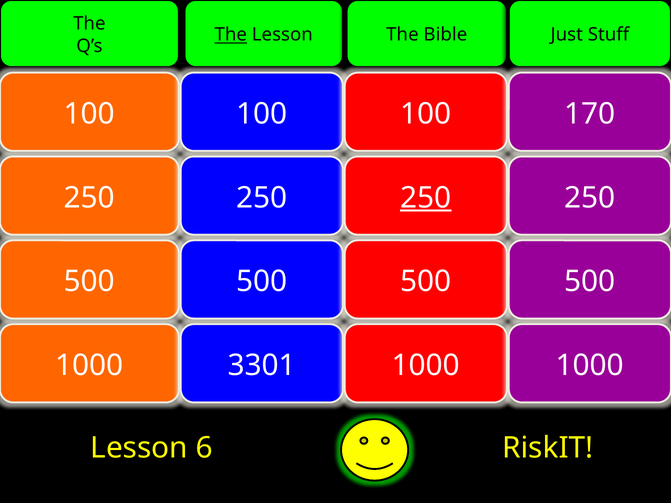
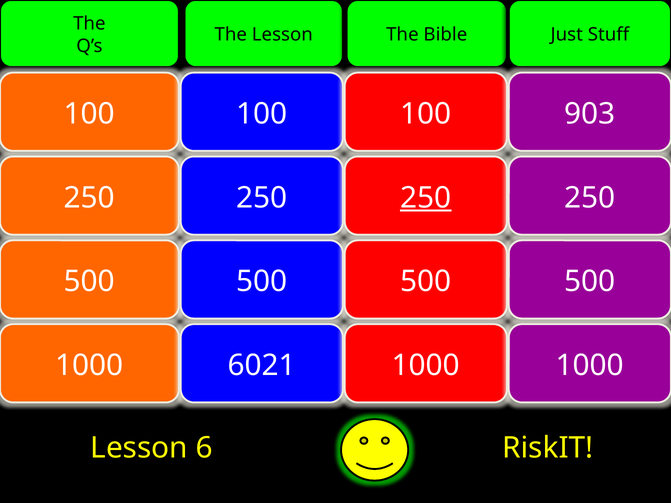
The at (231, 35) underline: present -> none
170: 170 -> 903
3301: 3301 -> 6021
